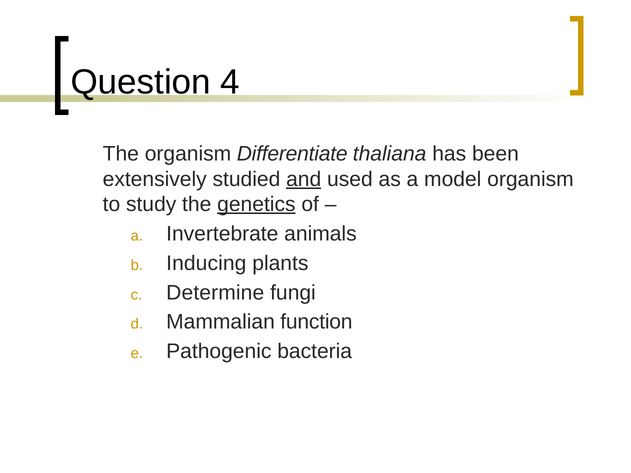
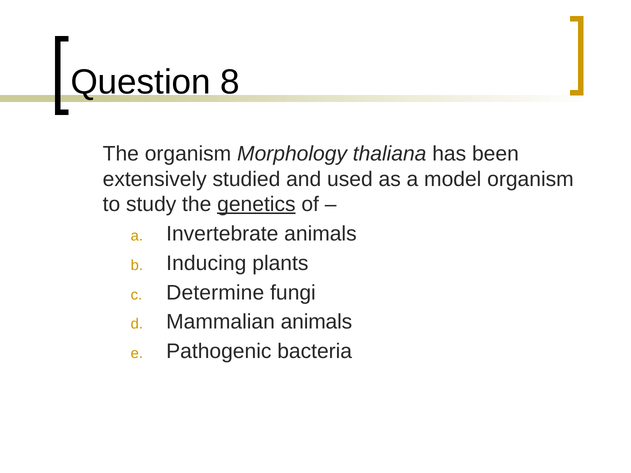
4: 4 -> 8
Differentiate: Differentiate -> Morphology
and underline: present -> none
Mammalian function: function -> animals
